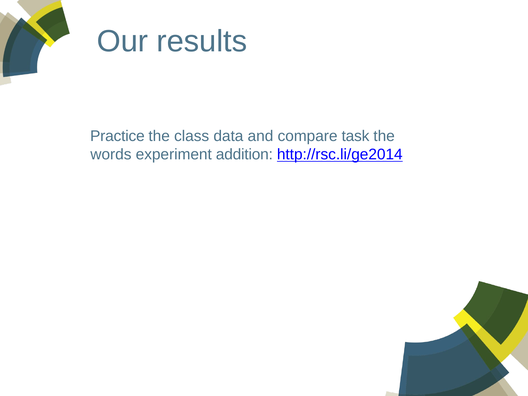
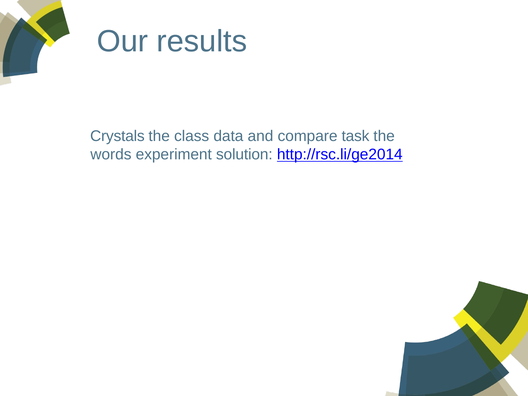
Practice: Practice -> Crystals
addition: addition -> solution
